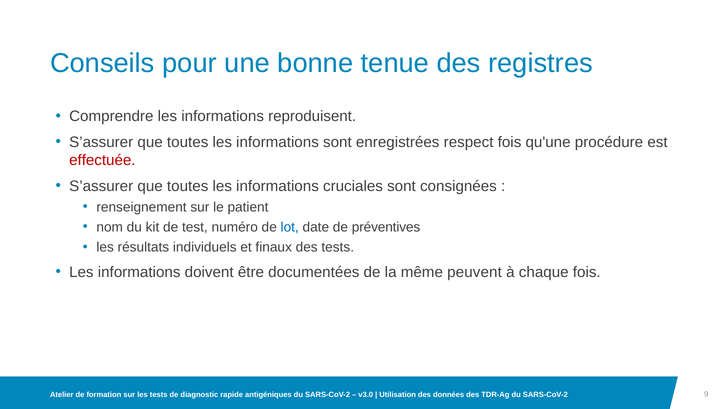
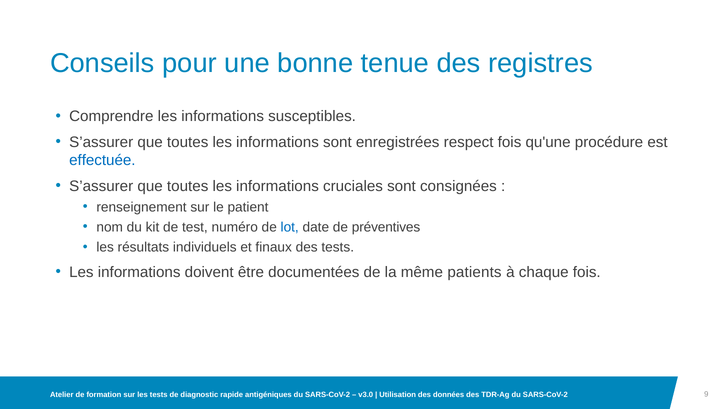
reproduisent: reproduisent -> susceptibles
effectuée colour: red -> blue
peuvent: peuvent -> patients
